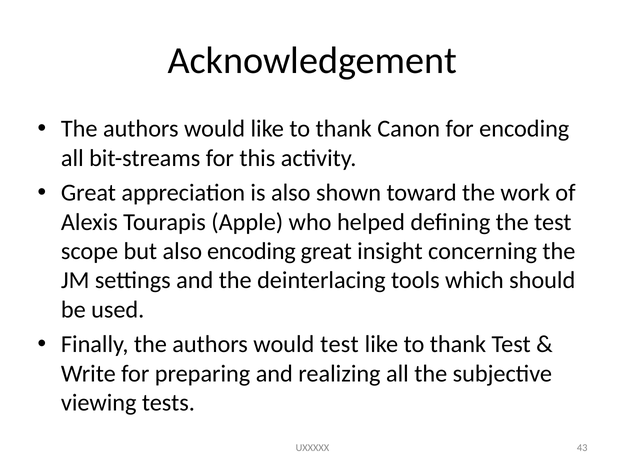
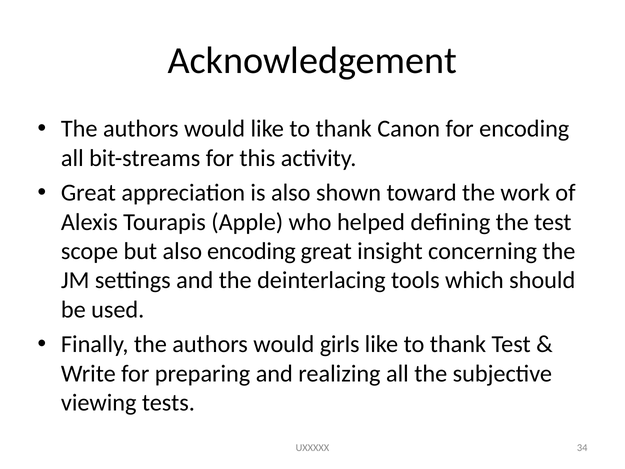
would test: test -> girls
43: 43 -> 34
